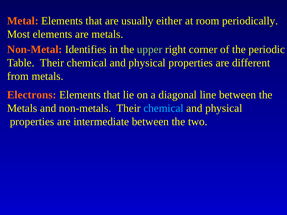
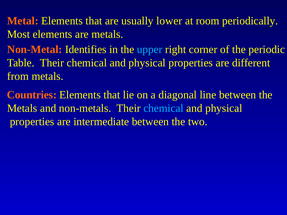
either: either -> lower
upper colour: light green -> light blue
Electrons: Electrons -> Countries
